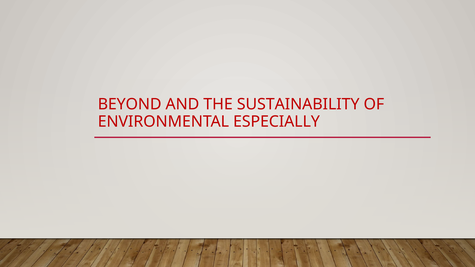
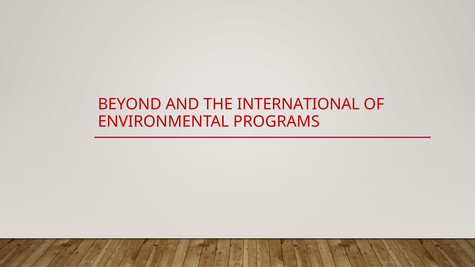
SUSTAINABILITY: SUSTAINABILITY -> INTERNATIONAL
ESPECIALLY: ESPECIALLY -> PROGRAMS
